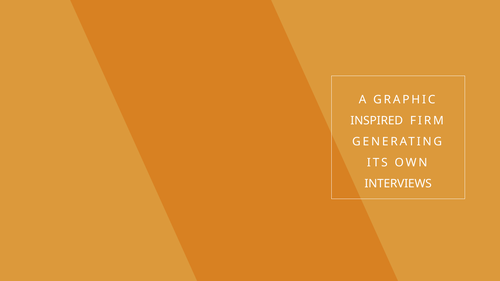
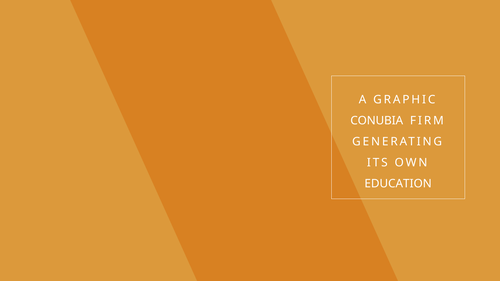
INSPIRED: INSPIRED -> CONUBIA
INTERVIEWS: INTERVIEWS -> EDUCATION
